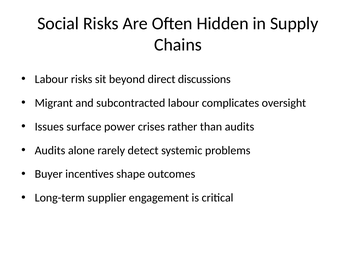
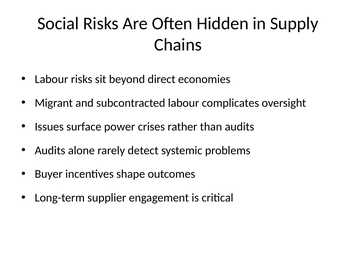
discussions: discussions -> economies
